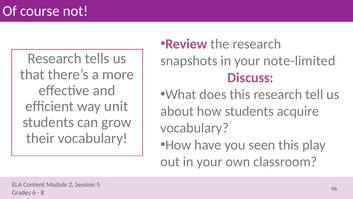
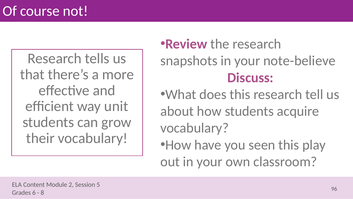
note-limited: note-limited -> note-believe
